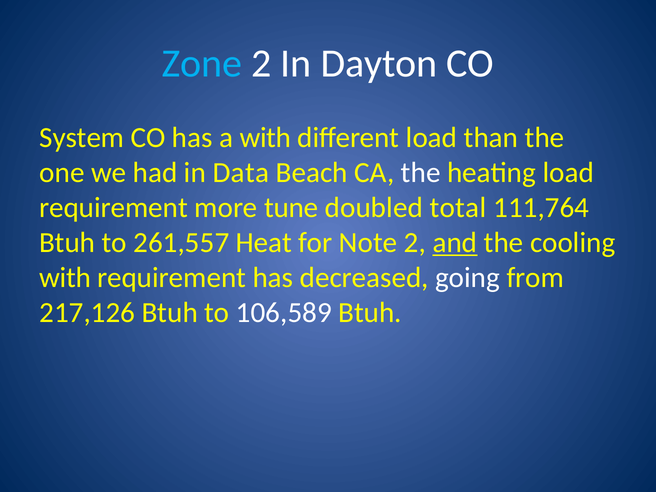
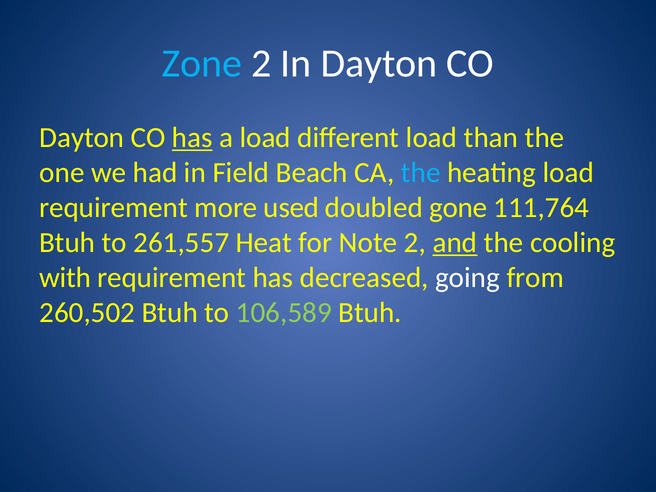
System at (82, 138): System -> Dayton
has at (192, 138) underline: none -> present
a with: with -> load
Data: Data -> Field
the at (421, 173) colour: white -> light blue
tune: tune -> used
total: total -> gone
217,126: 217,126 -> 260,502
106,589 colour: white -> light green
